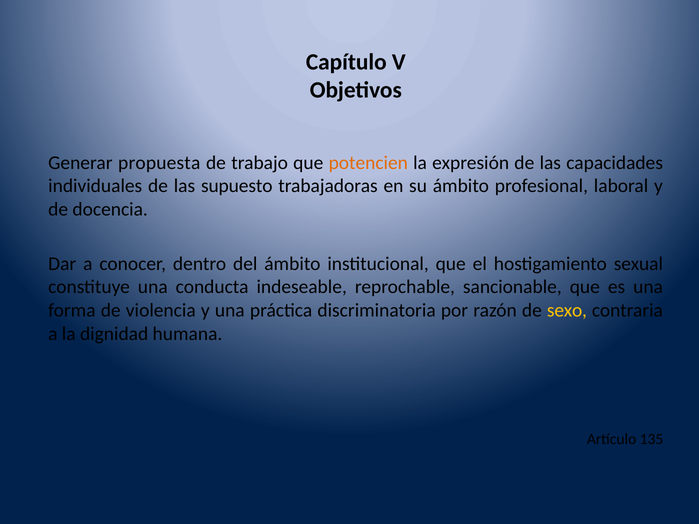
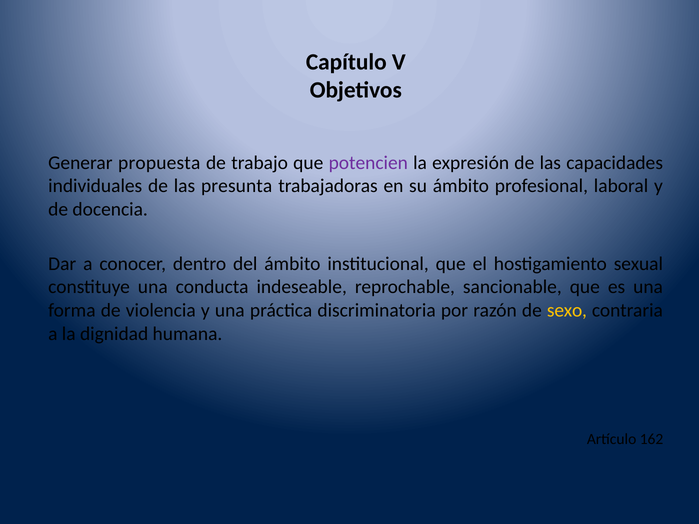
potencien colour: orange -> purple
supuesto: supuesto -> presunta
135: 135 -> 162
